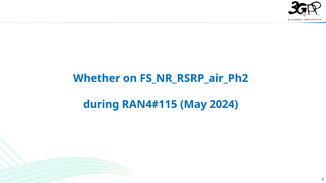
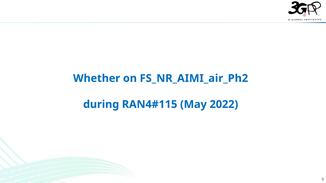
FS_NR_RSRP_air_Ph2: FS_NR_RSRP_air_Ph2 -> FS_NR_AIMI_air_Ph2
2024: 2024 -> 2022
